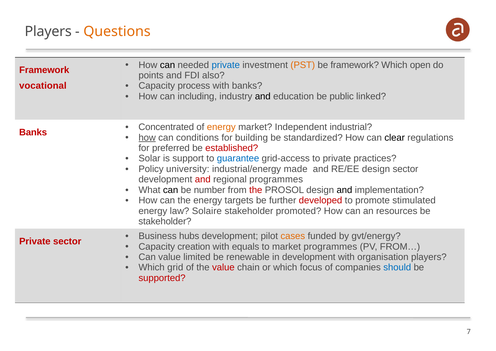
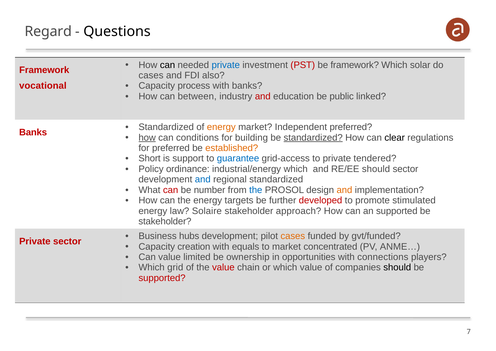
Players at (48, 32): Players -> Regard
Questions colour: orange -> black
PST colour: orange -> red
open: open -> solar
points at (151, 75): points -> cases
including: including -> between
and at (263, 96) colour: black -> red
Concentrated at (166, 127): Concentrated -> Standardized
Independent industrial: industrial -> preferred
standardized at (313, 138) underline: none -> present
established colour: red -> orange
Solar: Solar -> Short
practices: practices -> tendered
university: university -> ordinance
industrial/energy made: made -> which
RE/EE design: design -> should
and at (203, 179) colour: red -> blue
regional programmes: programmes -> standardized
can at (171, 190) colour: black -> red
the at (256, 190) colour: red -> blue
and at (344, 190) colour: black -> orange
promoted: promoted -> approach
an resources: resources -> supported
gvt/energy: gvt/energy -> gvt/funded
market programmes: programmes -> concentrated
FROM…: FROM… -> ANME…
renewable: renewable -> ownership
in development: development -> opportunities
organisation: organisation -> connections
which focus: focus -> value
should at (397, 268) colour: blue -> black
